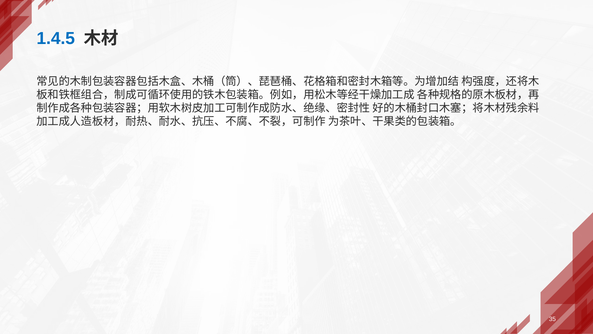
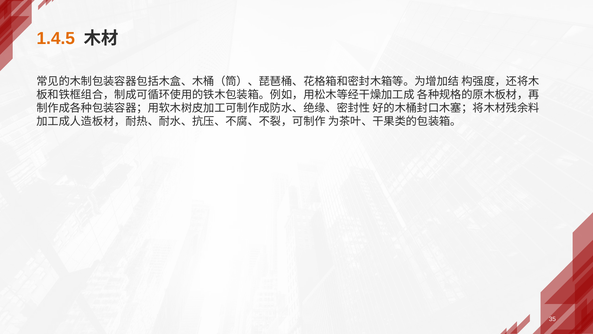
1.4.5 colour: blue -> orange
